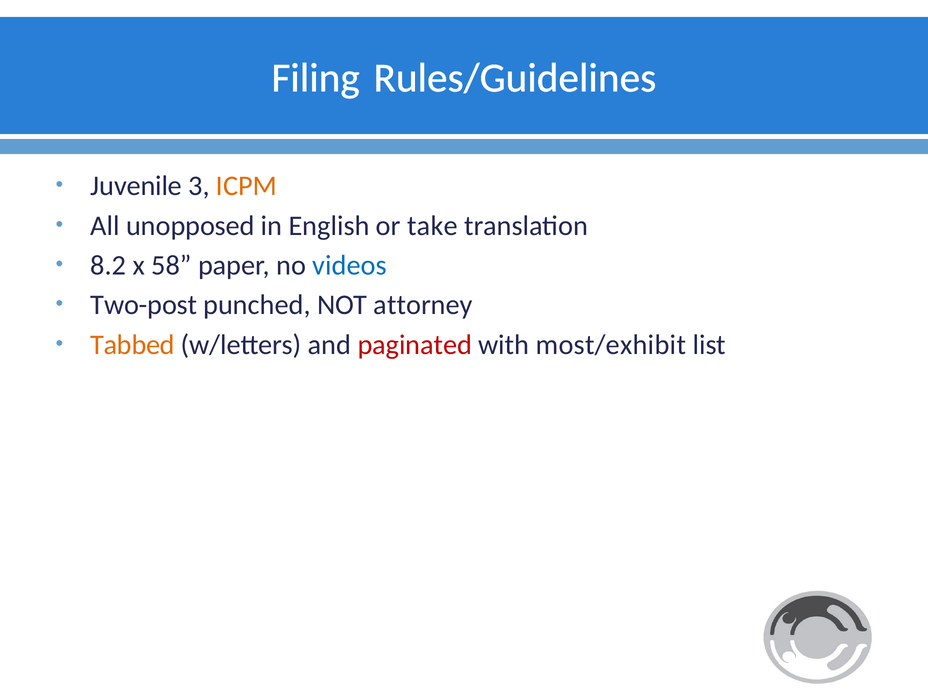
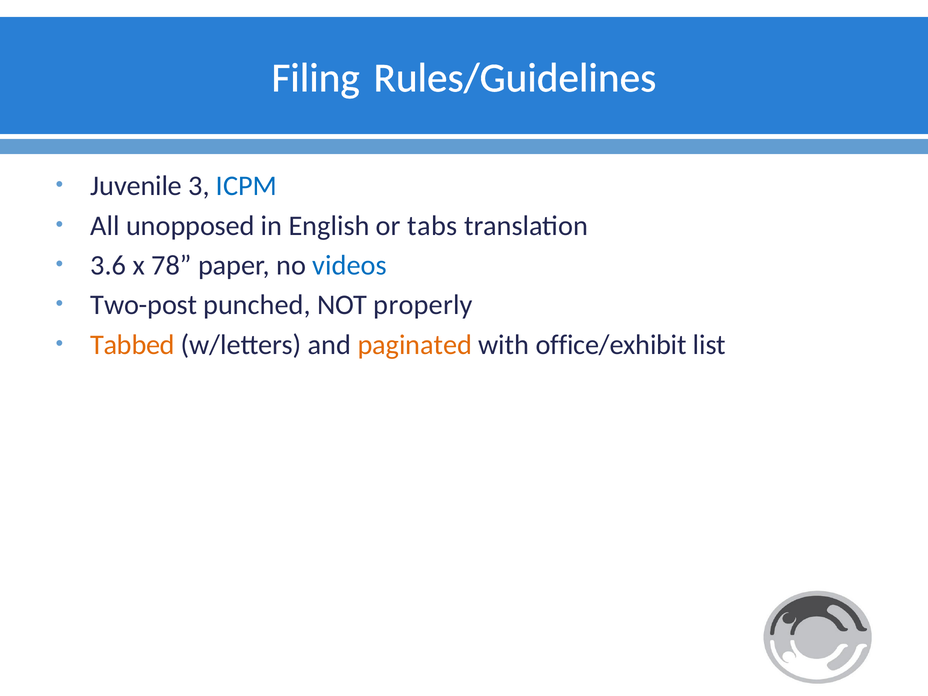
ICPM colour: orange -> blue
take: take -> tabs
8.2: 8.2 -> 3.6
58: 58 -> 78
attorney: attorney -> properly
paginated colour: red -> orange
most/exhibit: most/exhibit -> office/exhibit
